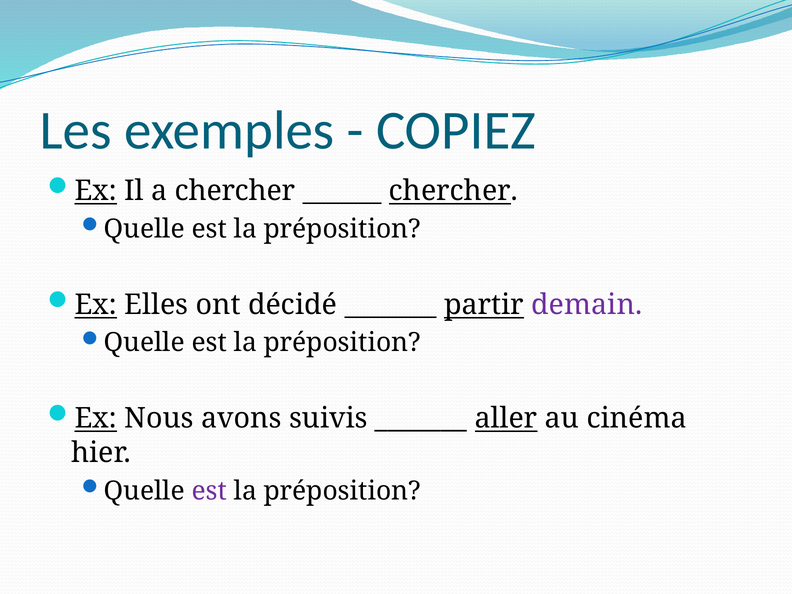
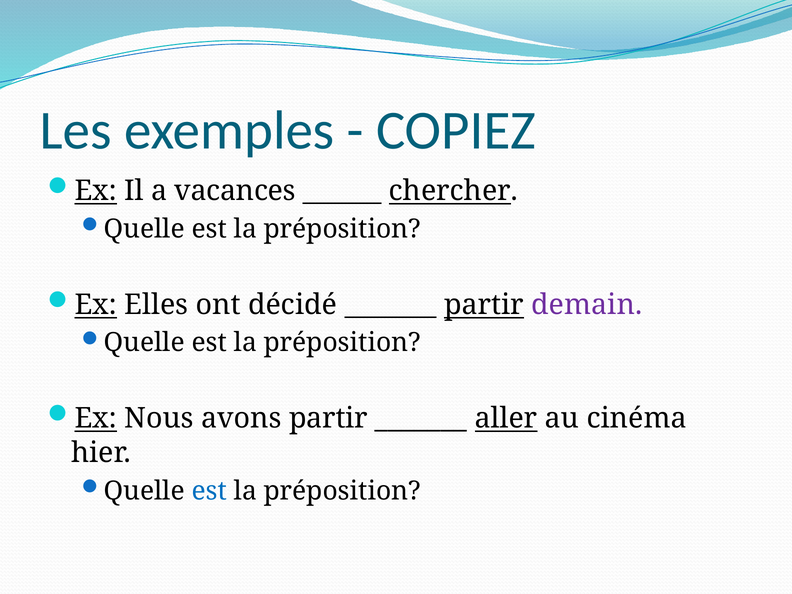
a chercher: chercher -> vacances
avons suivis: suivis -> partir
est at (209, 491) colour: purple -> blue
